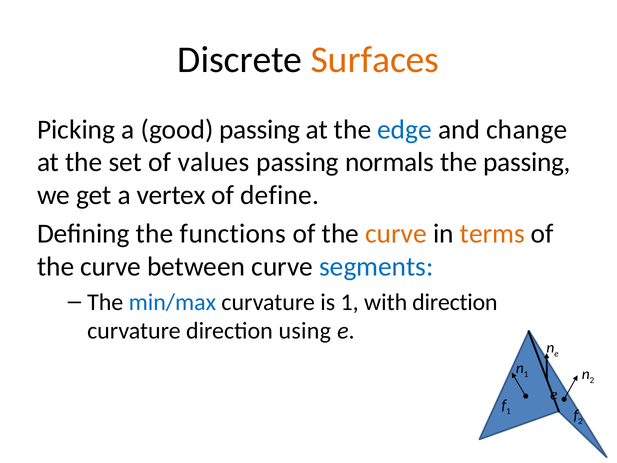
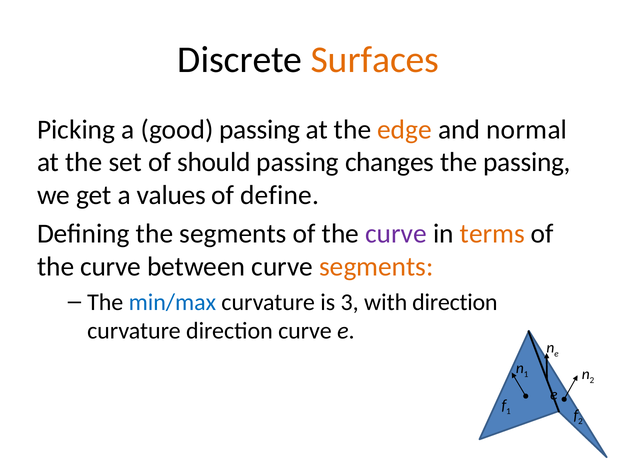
edge colour: blue -> orange
change: change -> normal
values: values -> should
normals: normals -> changes
vertex: vertex -> values
the functions: functions -> segments
curve at (396, 234) colour: orange -> purple
segments at (376, 267) colour: blue -> orange
is 1: 1 -> 3
direction using: using -> curve
